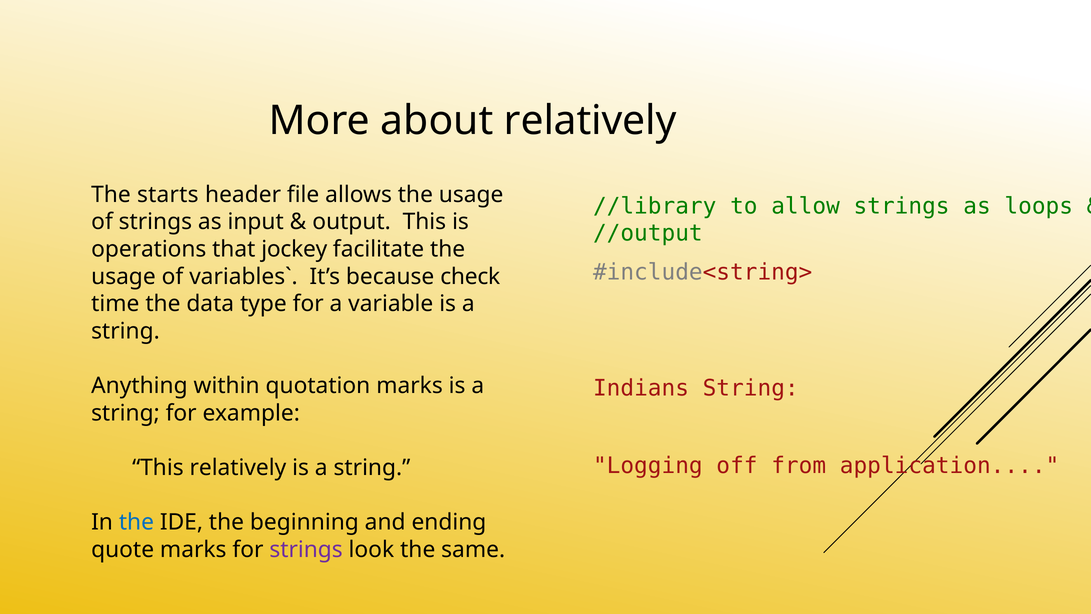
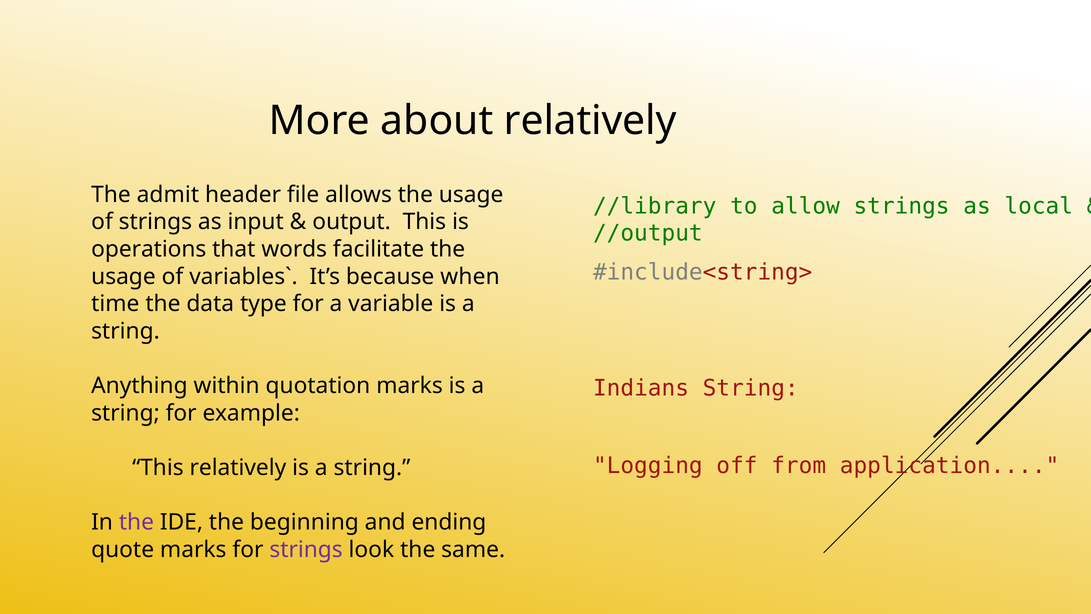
starts: starts -> admit
loops: loops -> local
jockey: jockey -> words
check: check -> when
the at (136, 522) colour: blue -> purple
